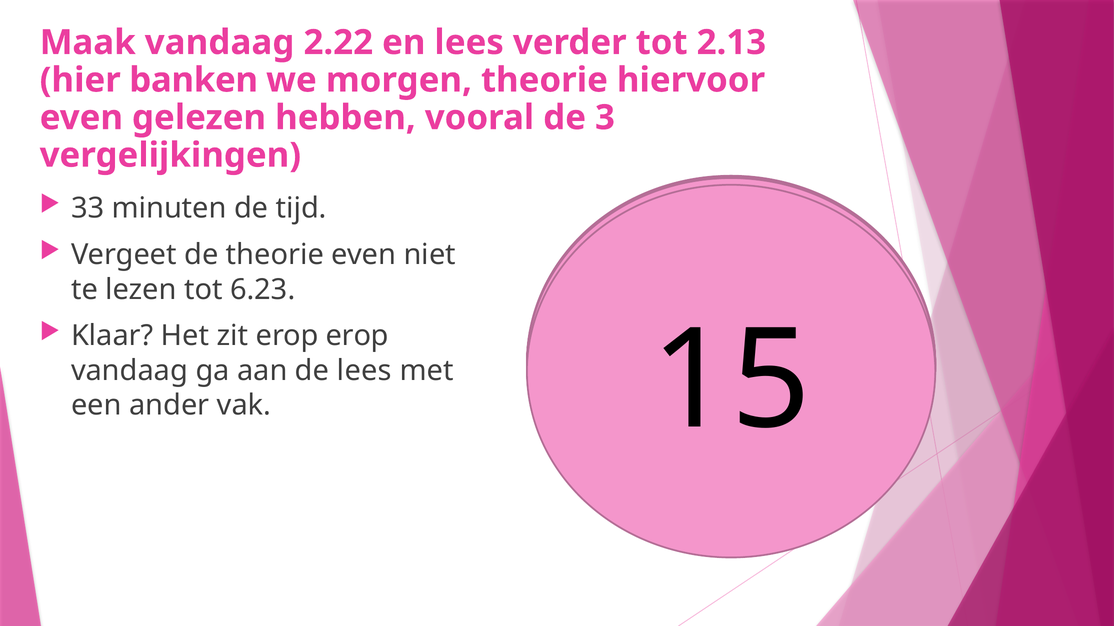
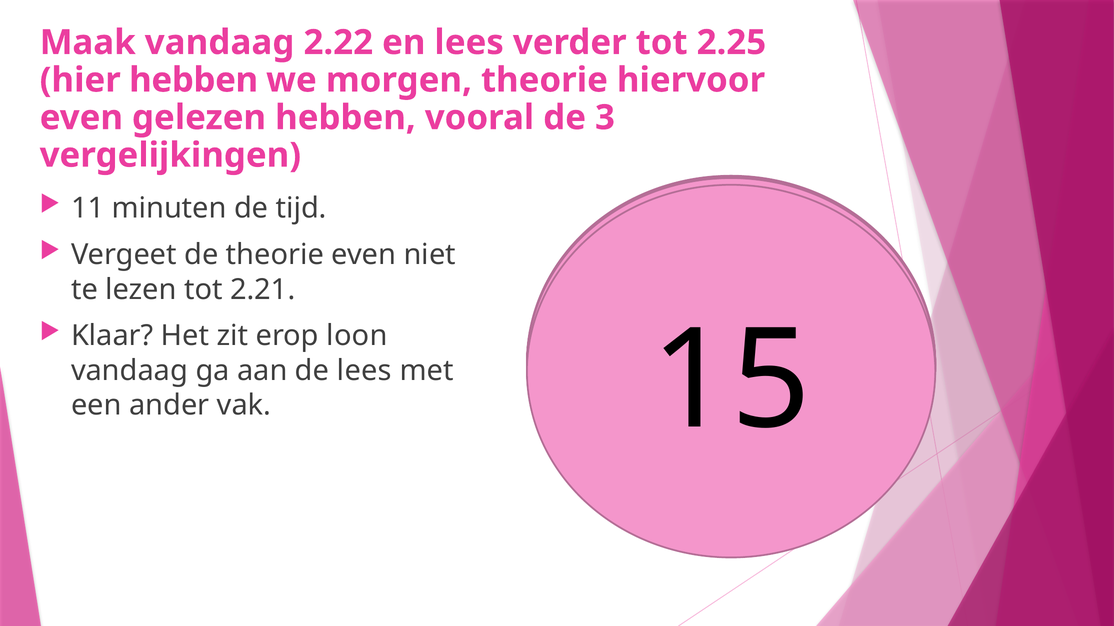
2.13: 2.13 -> 2.25
hier banken: banken -> hebben
33 at (88, 209): 33 -> 11
6.23: 6.23 -> 2.21
erop erop: erop -> loon
